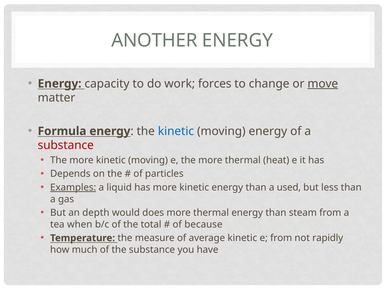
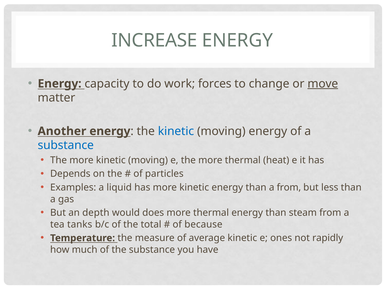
ANOTHER: ANOTHER -> INCREASE
Formula: Formula -> Another
substance at (66, 146) colour: red -> blue
Examples underline: present -> none
a used: used -> from
when: when -> tanks
e from: from -> ones
